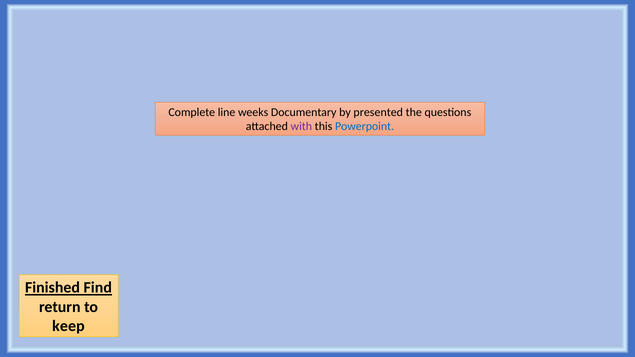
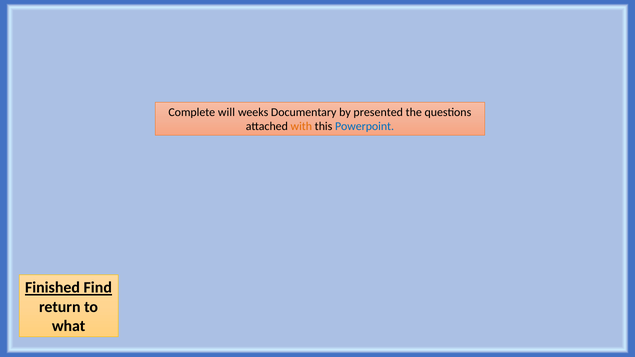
line: line -> will
with colour: purple -> orange
keep: keep -> what
